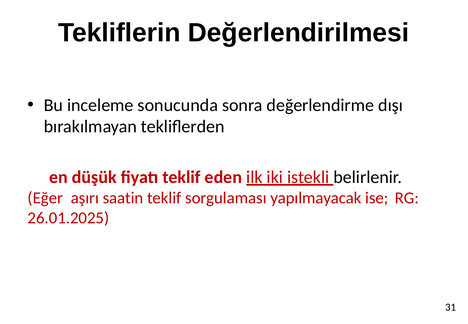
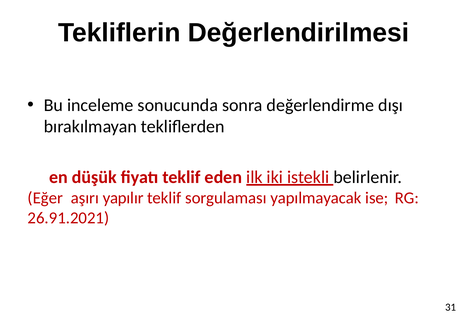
saatin: saatin -> yapılır
26.01.2025: 26.01.2025 -> 26.91.2021
